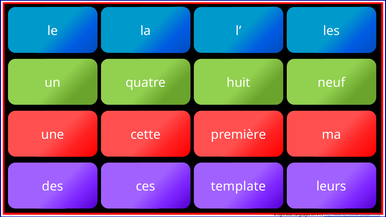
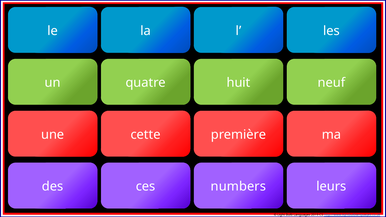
template: template -> numbers
